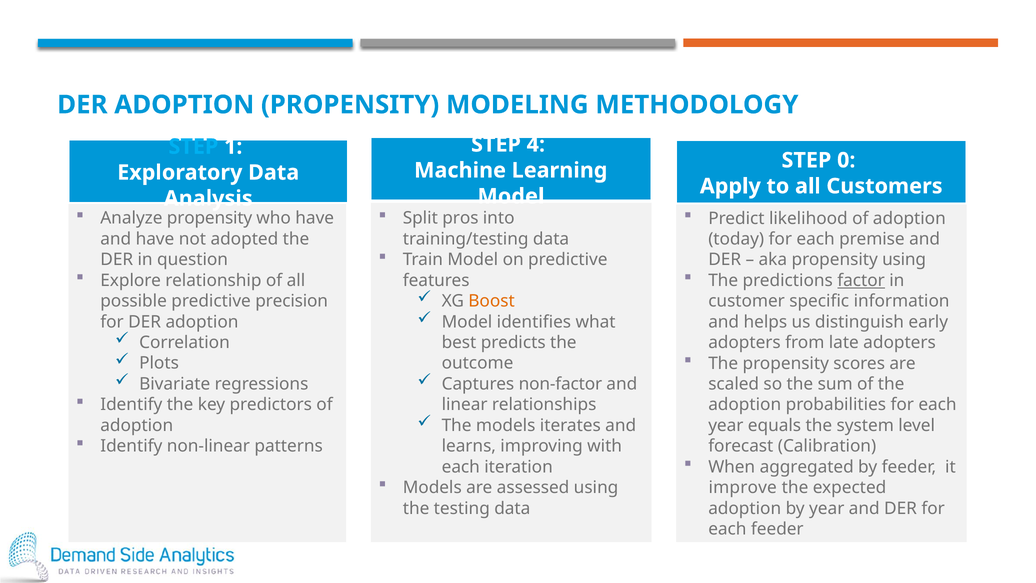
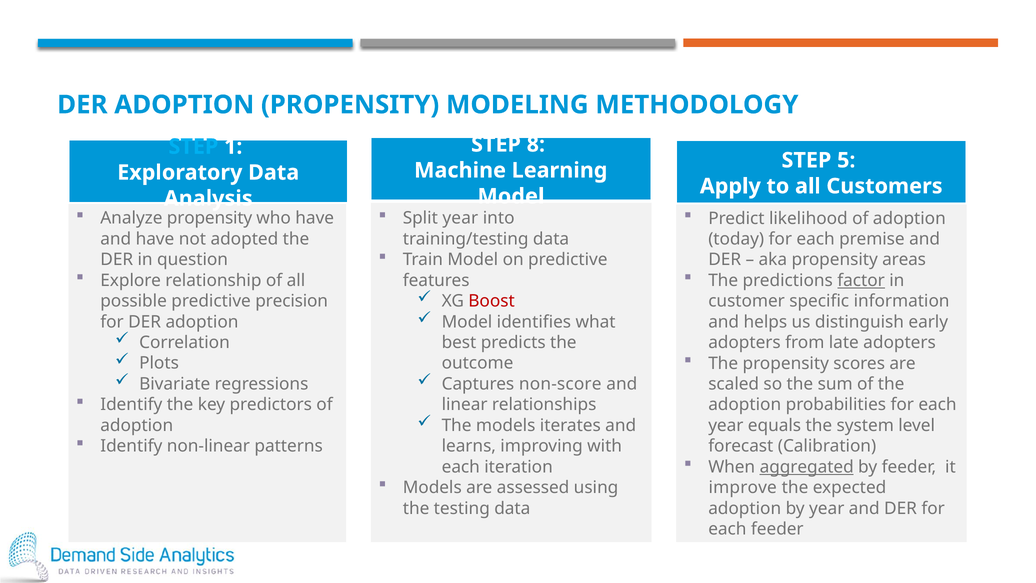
4: 4 -> 8
0: 0 -> 5
Split pros: pros -> year
propensity using: using -> areas
Boost colour: orange -> red
non-factor: non-factor -> non-score
aggregated underline: none -> present
